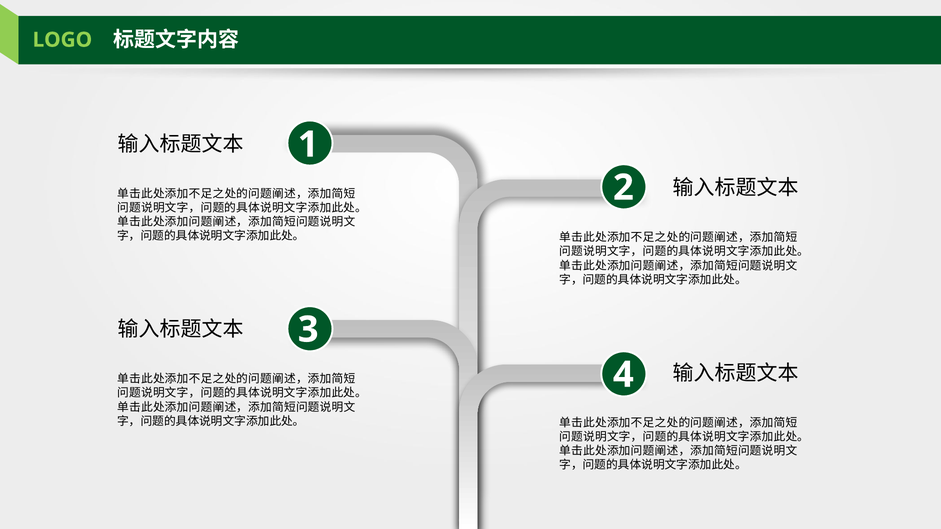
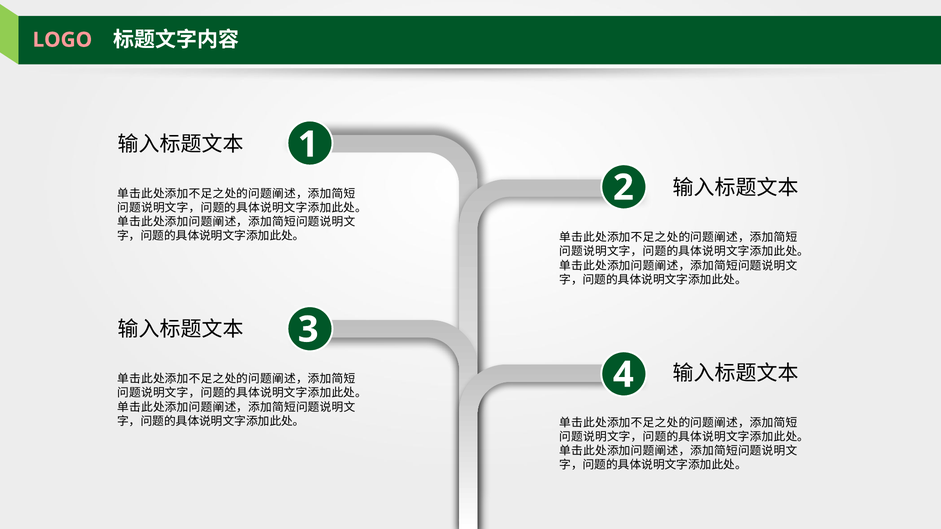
LOGO colour: light green -> pink
